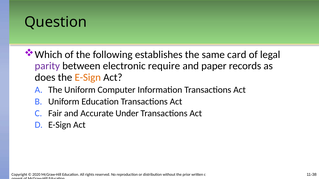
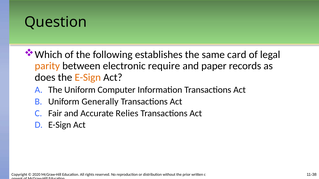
parity colour: purple -> orange
Uniform Education: Education -> Generally
Under: Under -> Relies
